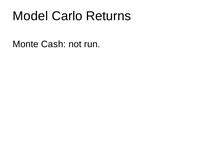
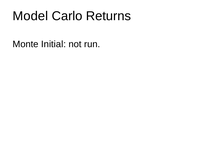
Cash: Cash -> Initial
